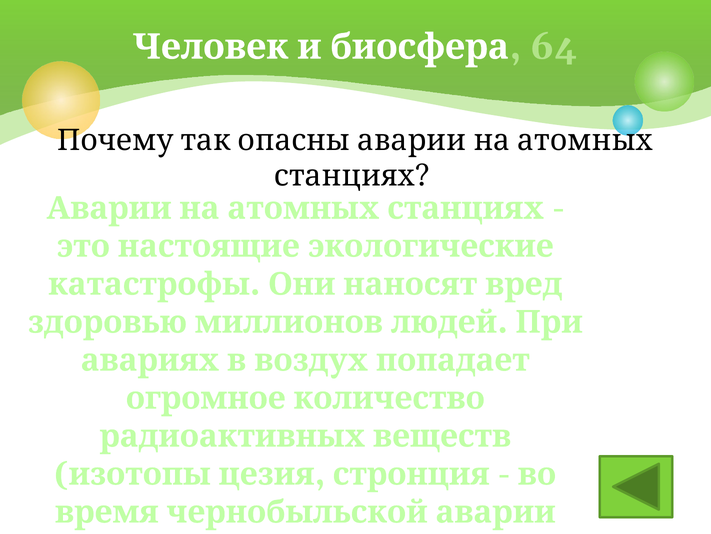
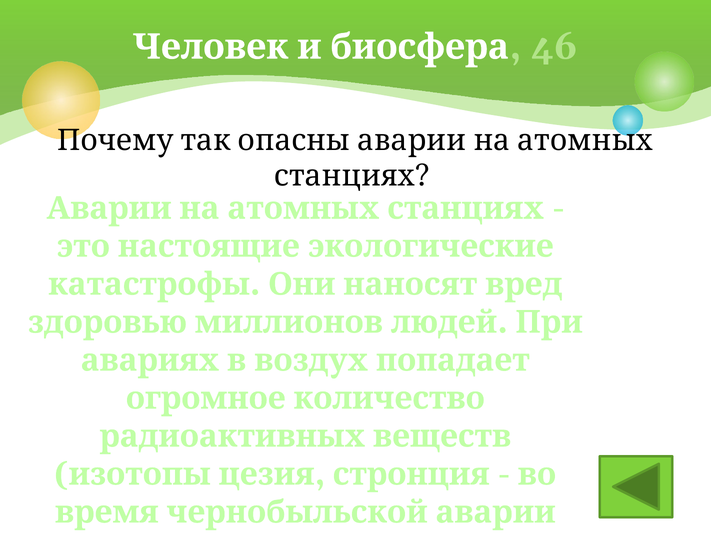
64: 64 -> 46
